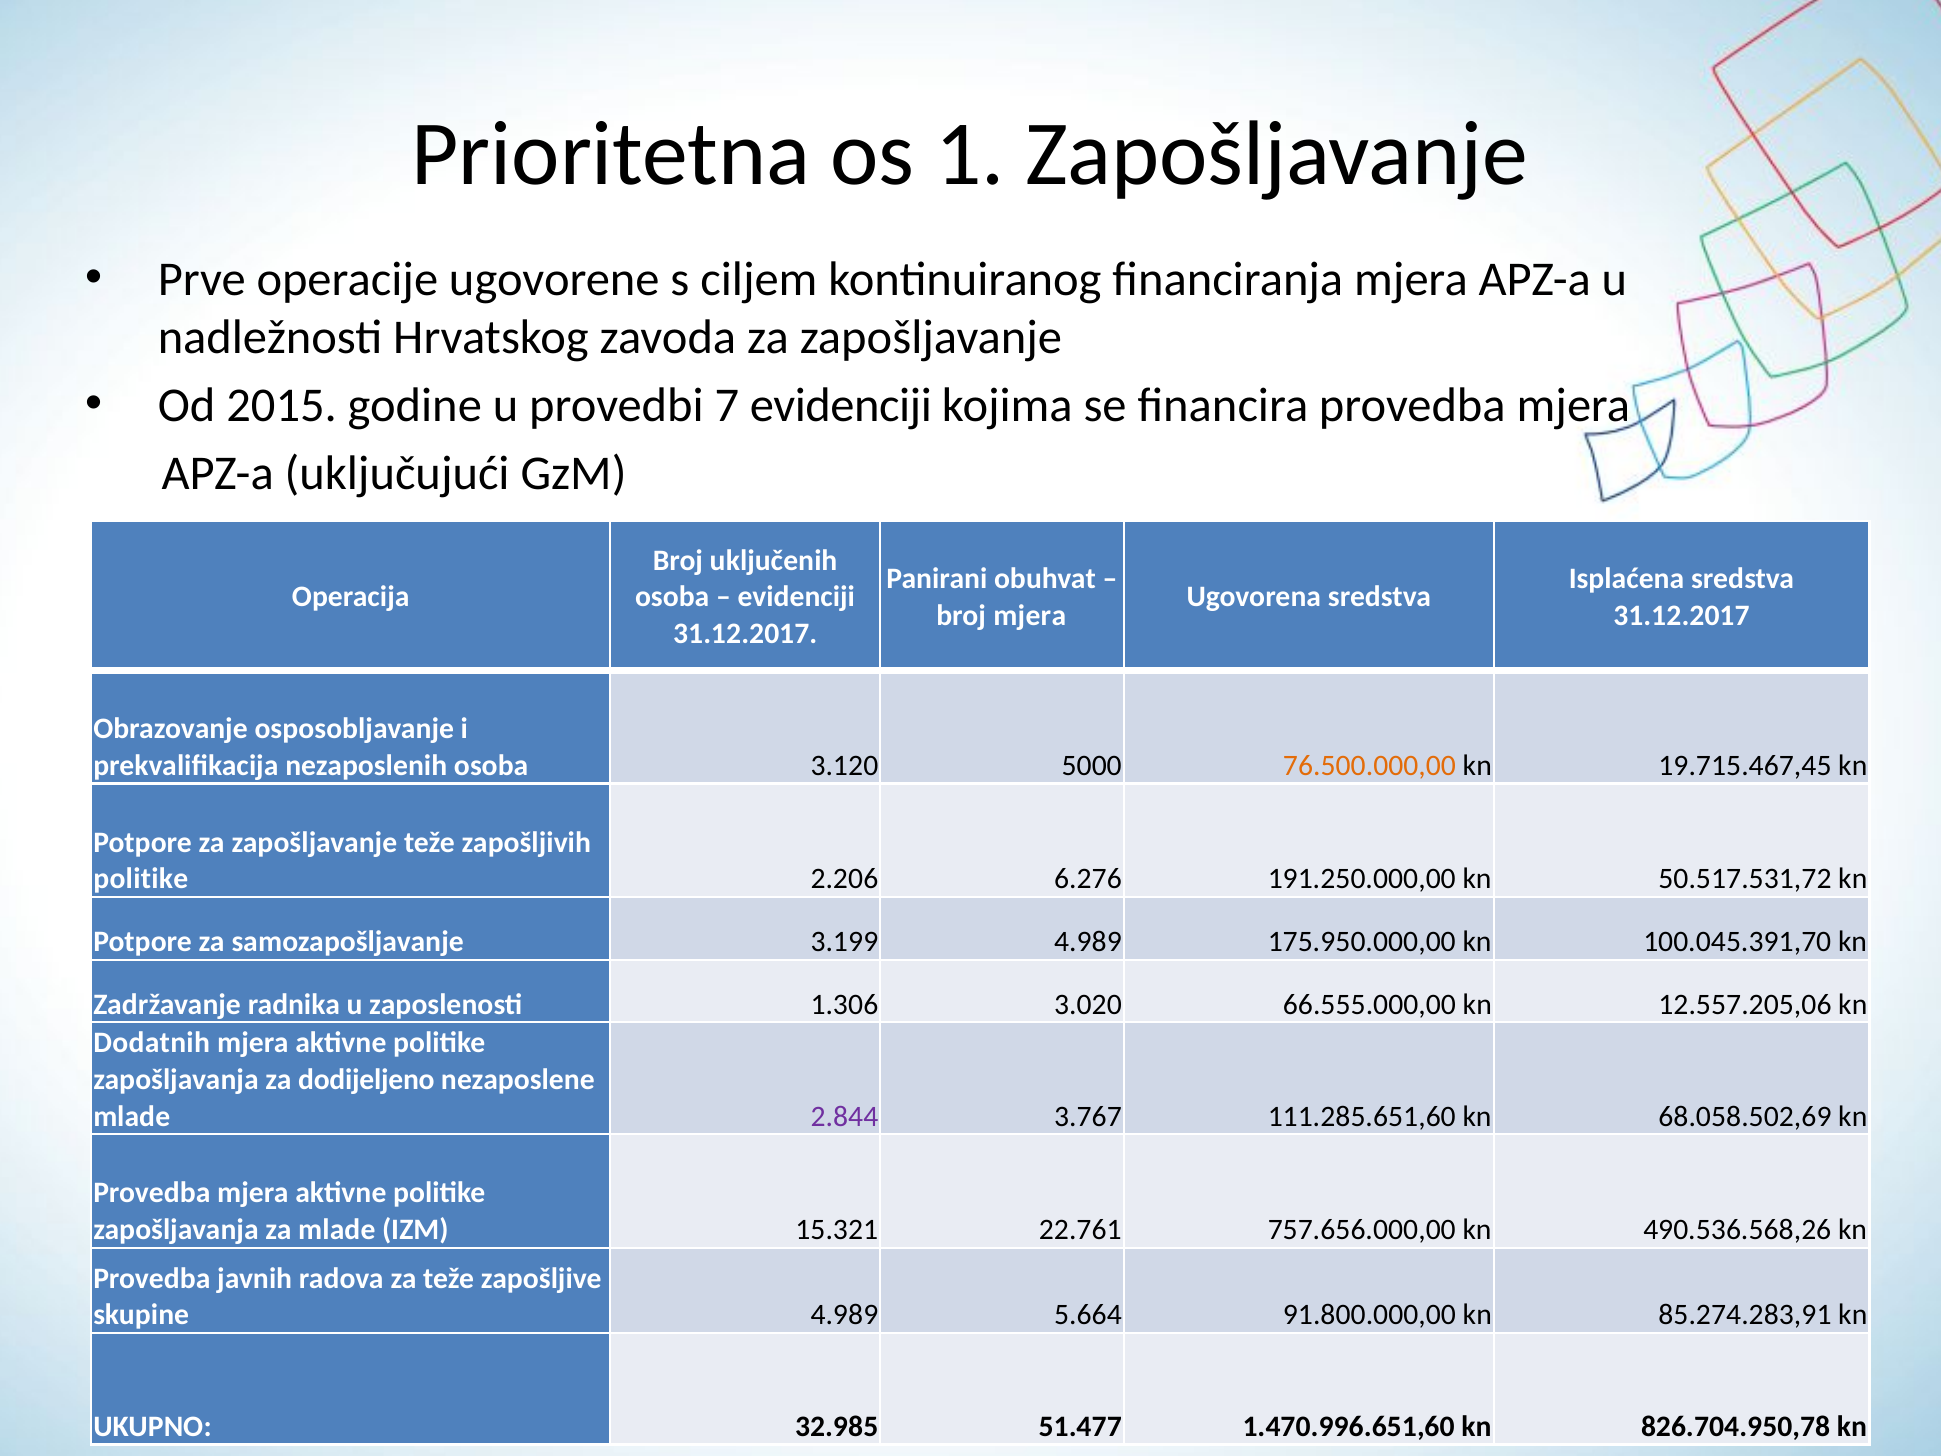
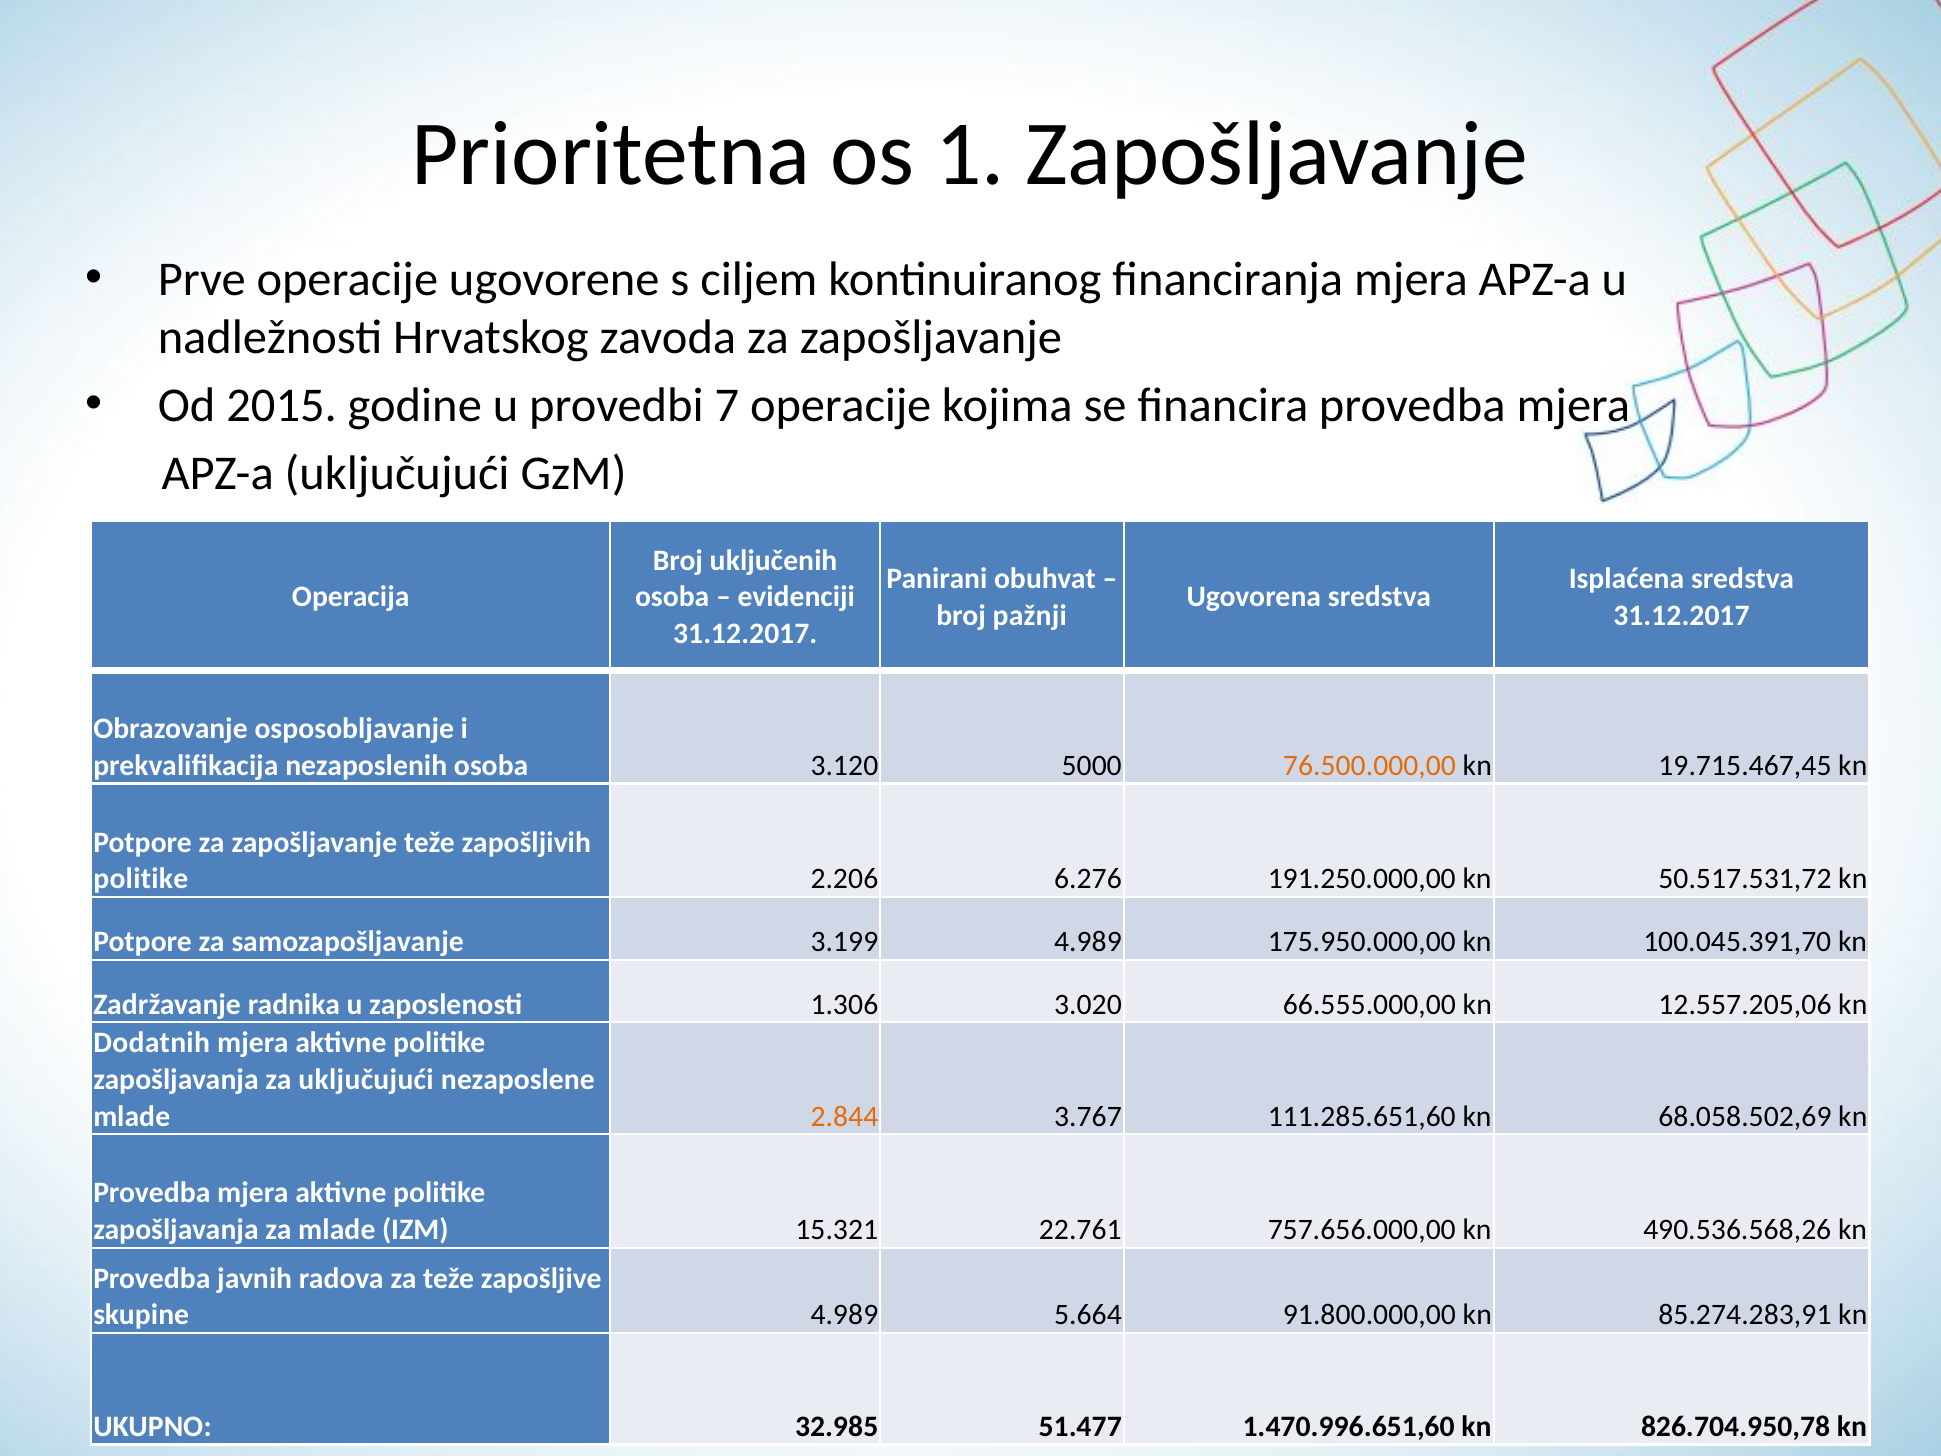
7 evidenciji: evidenciji -> operacije
broj mjera: mjera -> pažnji
za dodijeljeno: dodijeljeno -> uključujući
2.844 colour: purple -> orange
